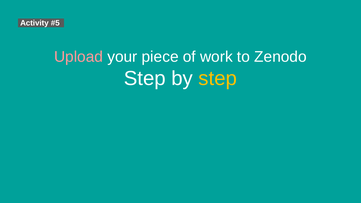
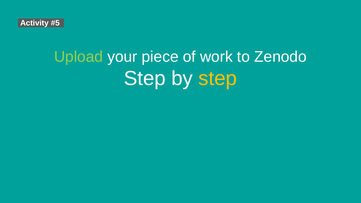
Upload colour: pink -> light green
